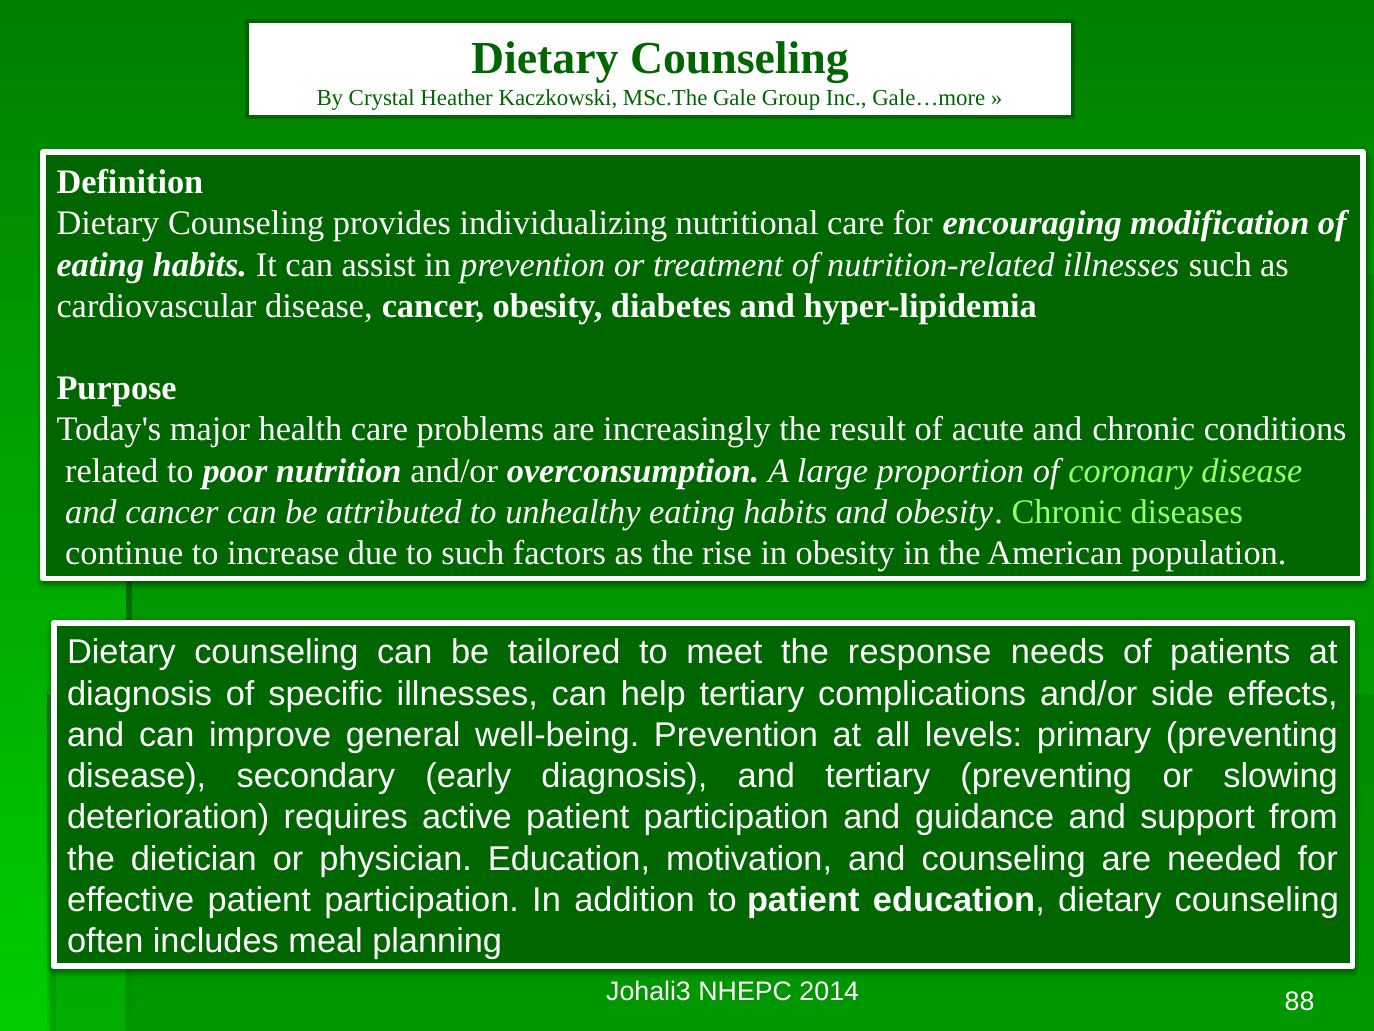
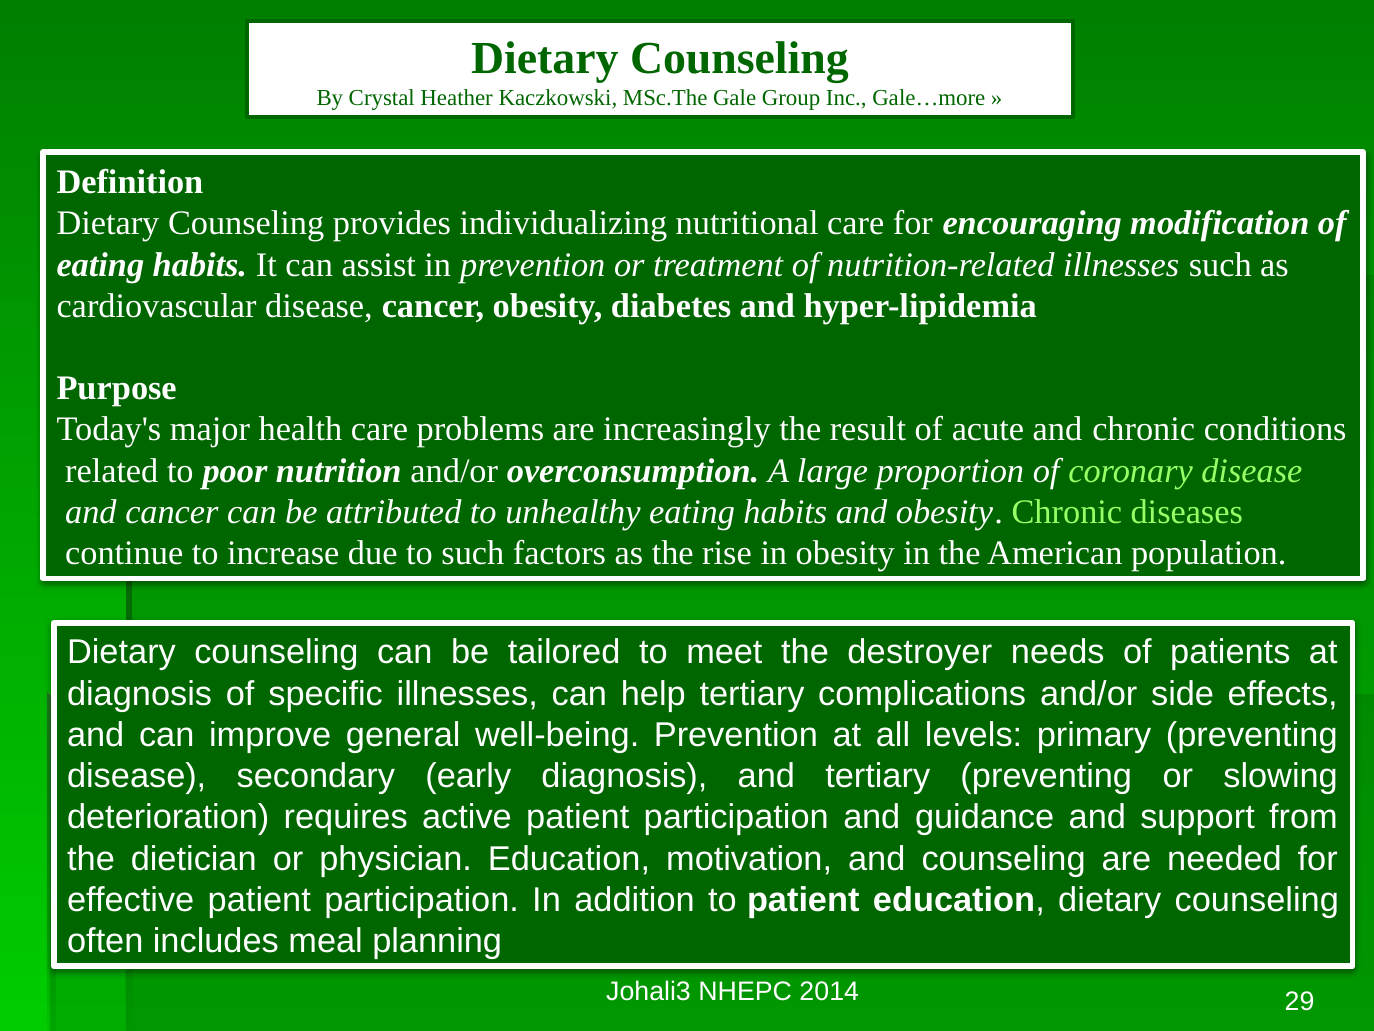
response: response -> destroyer
88: 88 -> 29
